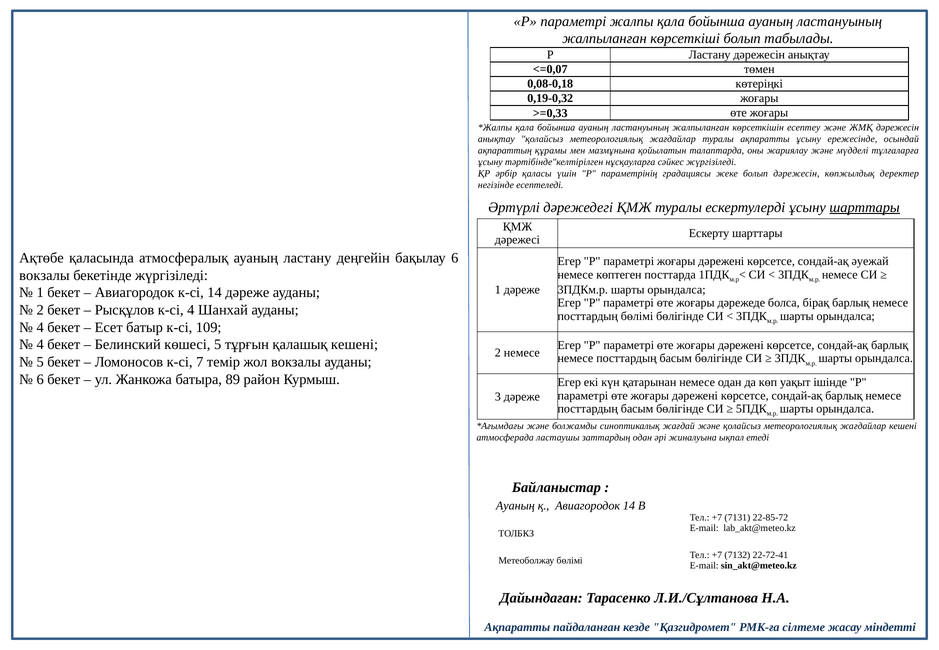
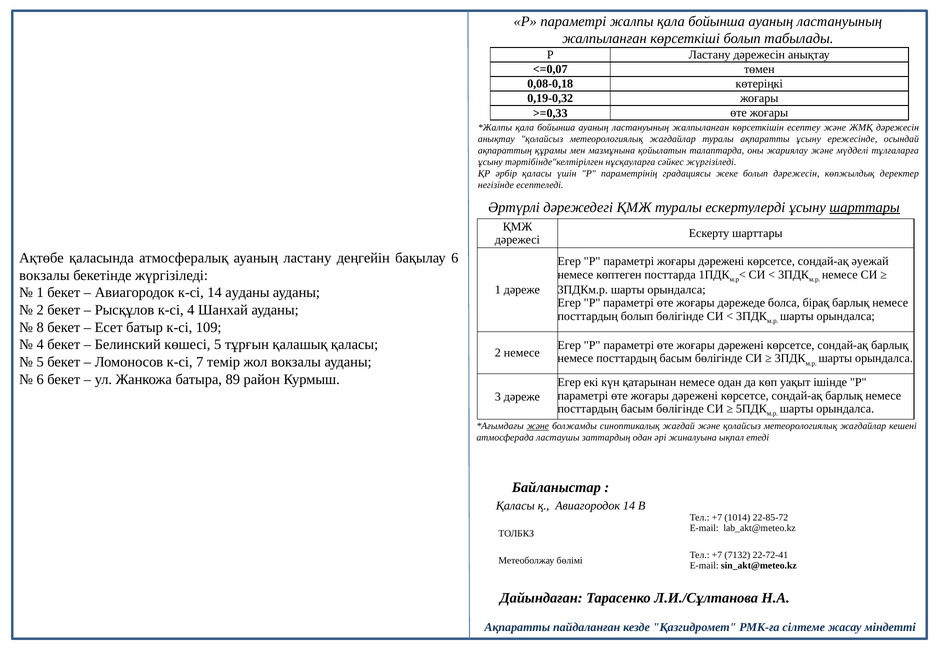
14 дәреже: дәреже -> ауданы
посттардың бөлімі: бөлімі -> болып
4 at (40, 327): 4 -> 8
қалашық кешені: кешені -> қаласы
және at (538, 426) underline: none -> present
Ауаның at (515, 506): Ауаның -> Қаласы
7131: 7131 -> 1014
